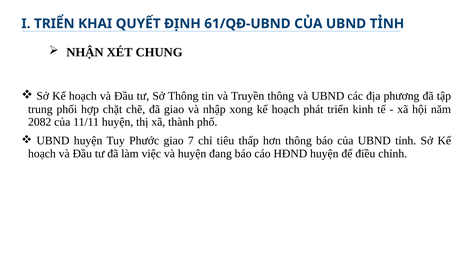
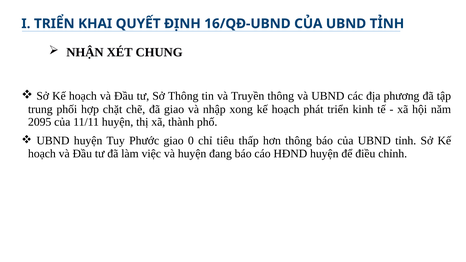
61/QĐ-UBND: 61/QĐ-UBND -> 16/QĐ-UBND
2082: 2082 -> 2095
7: 7 -> 0
